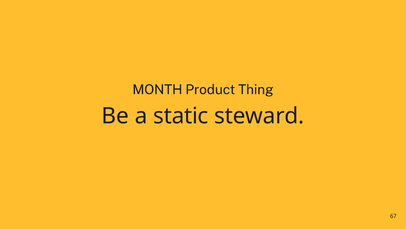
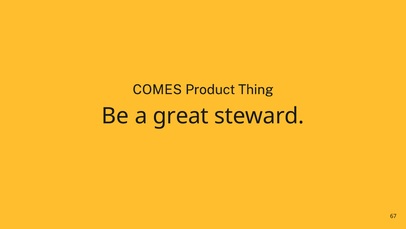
MONTH: MONTH -> COMES
static: static -> great
